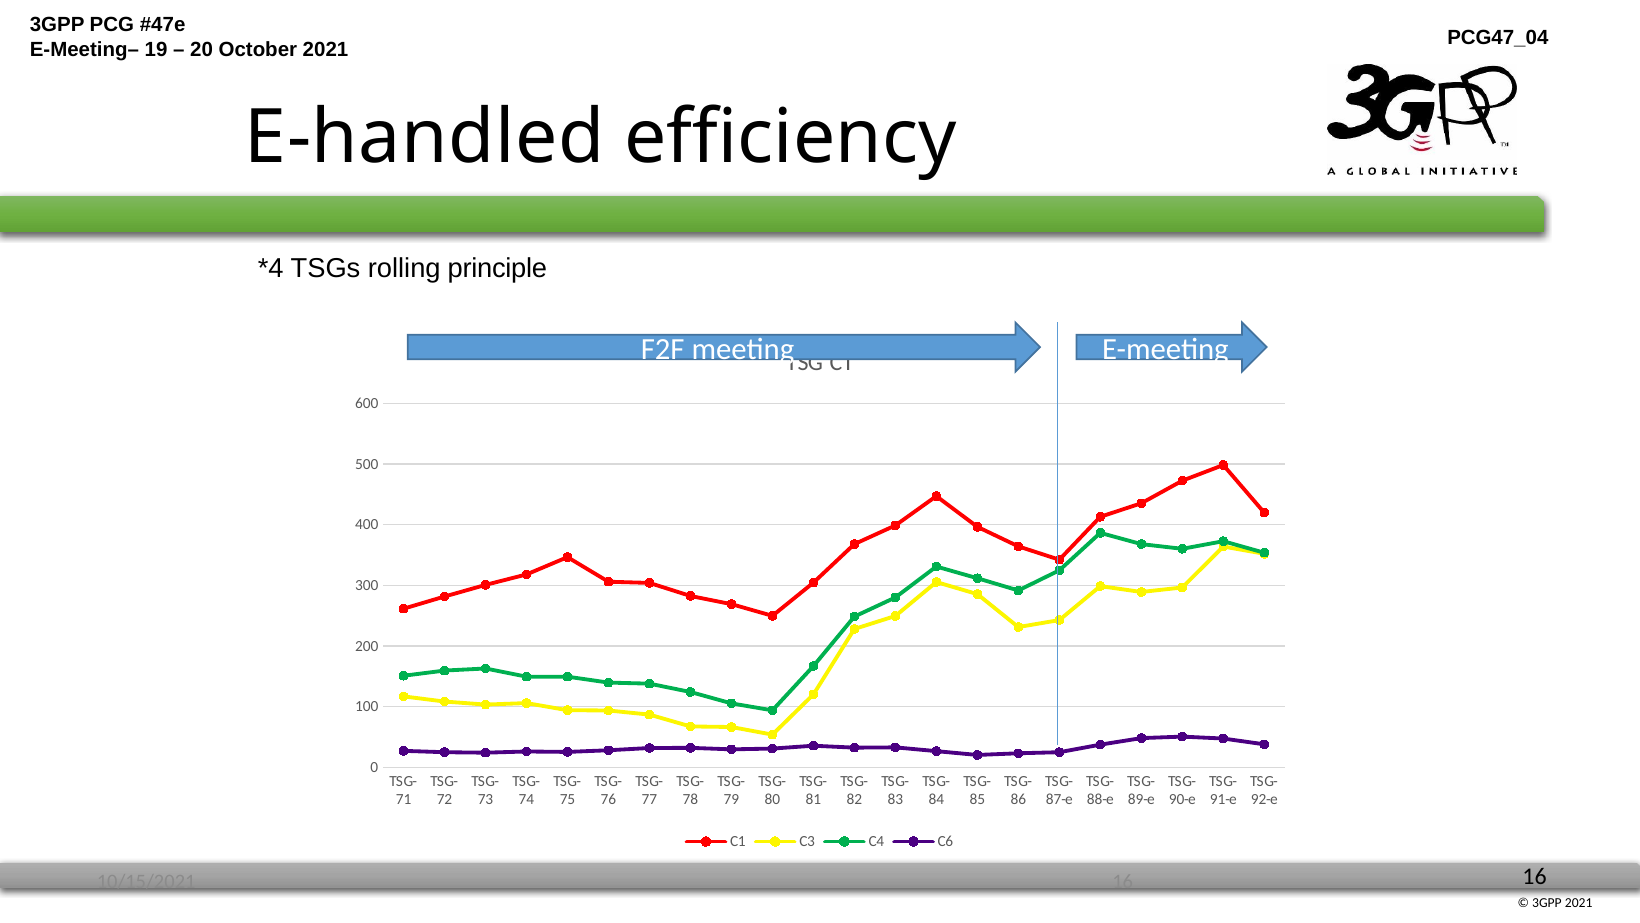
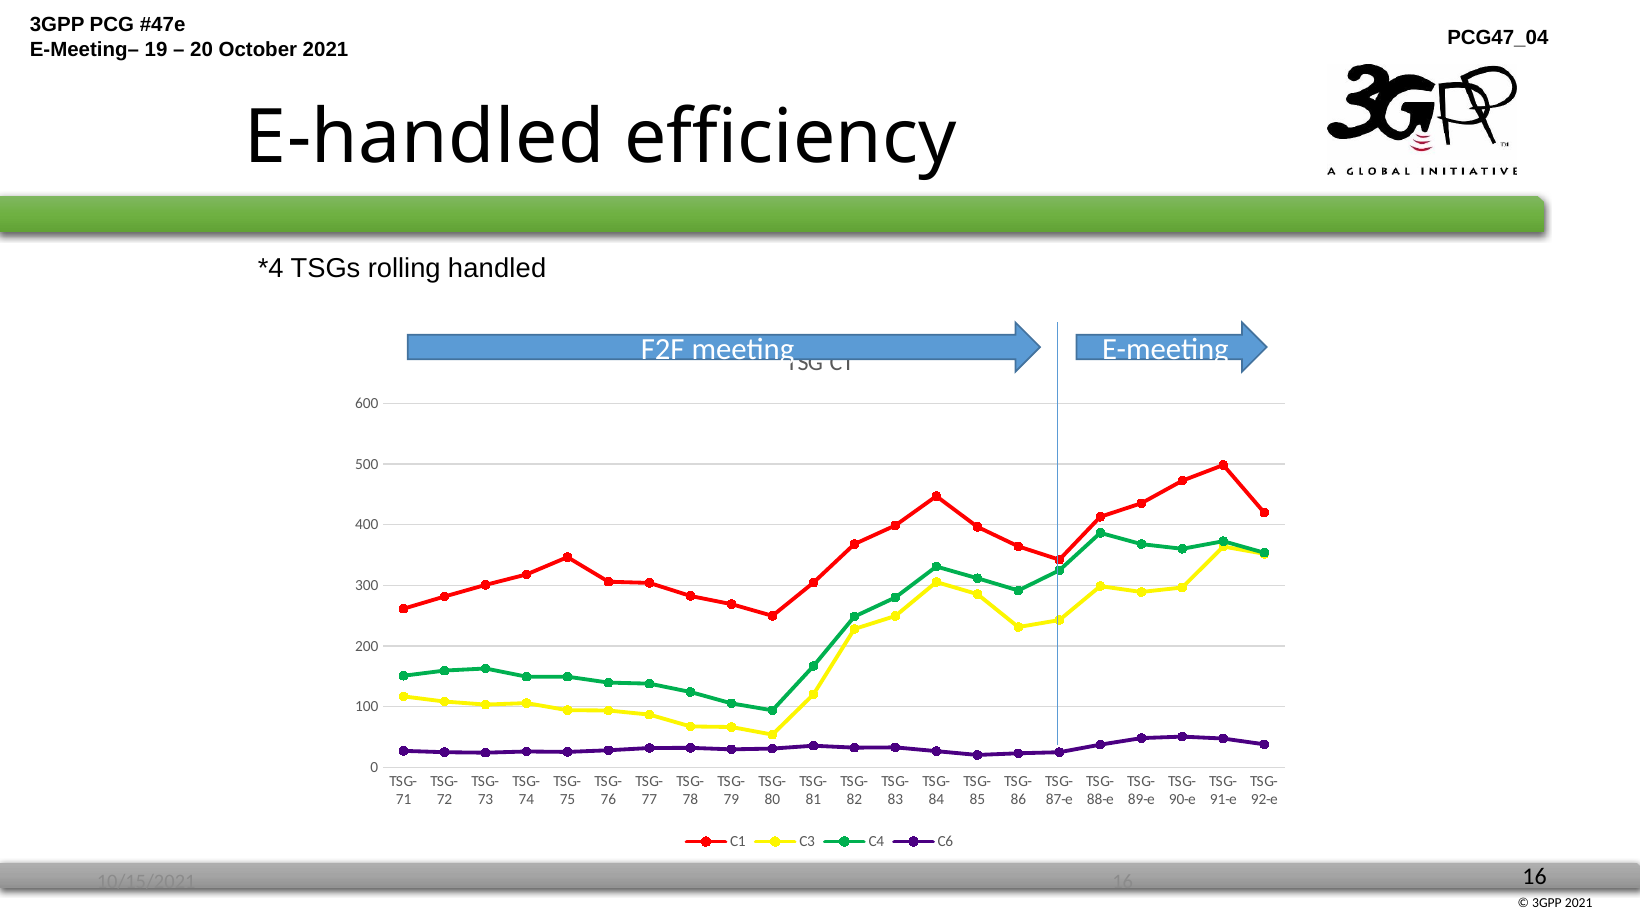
principle: principle -> handled
